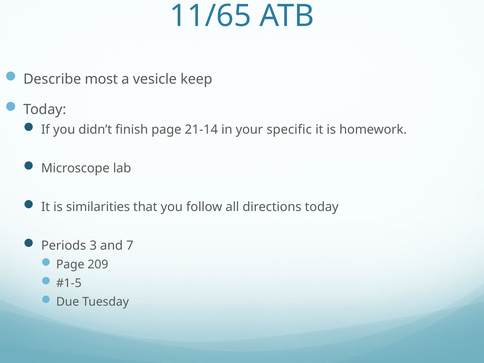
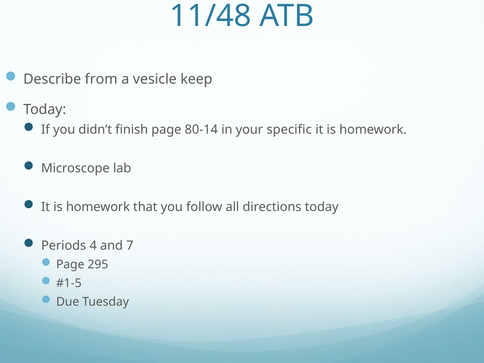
11/65: 11/65 -> 11/48
most: most -> from
21-14: 21-14 -> 80-14
similarities at (98, 207): similarities -> homework
3: 3 -> 4
209: 209 -> 295
